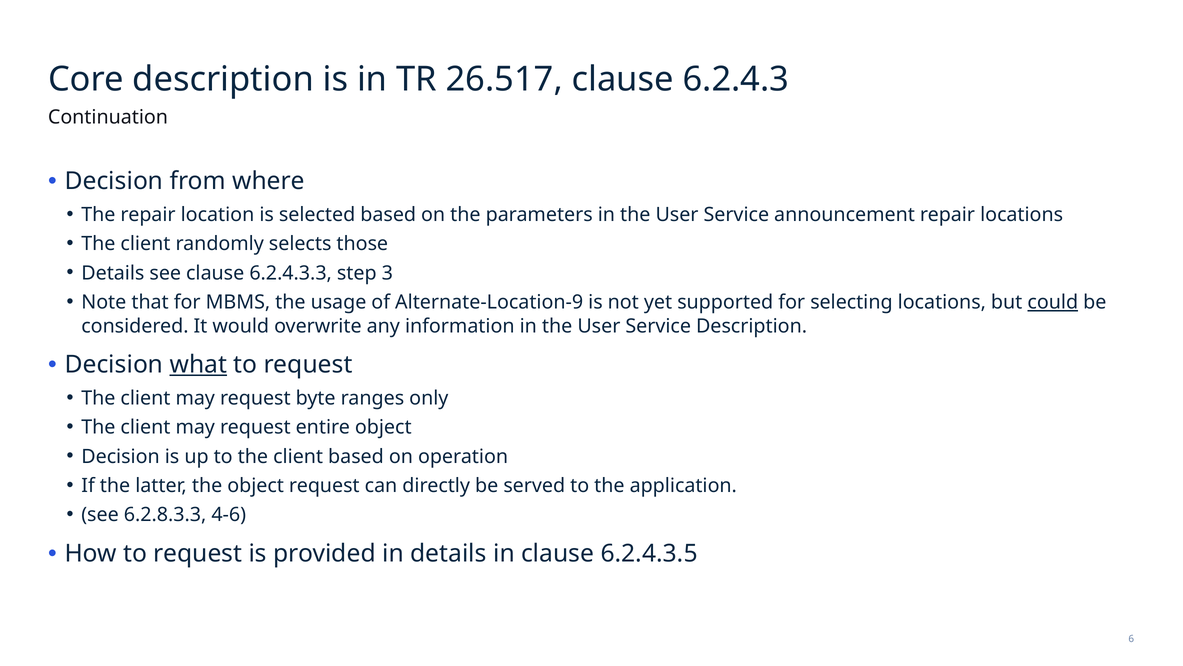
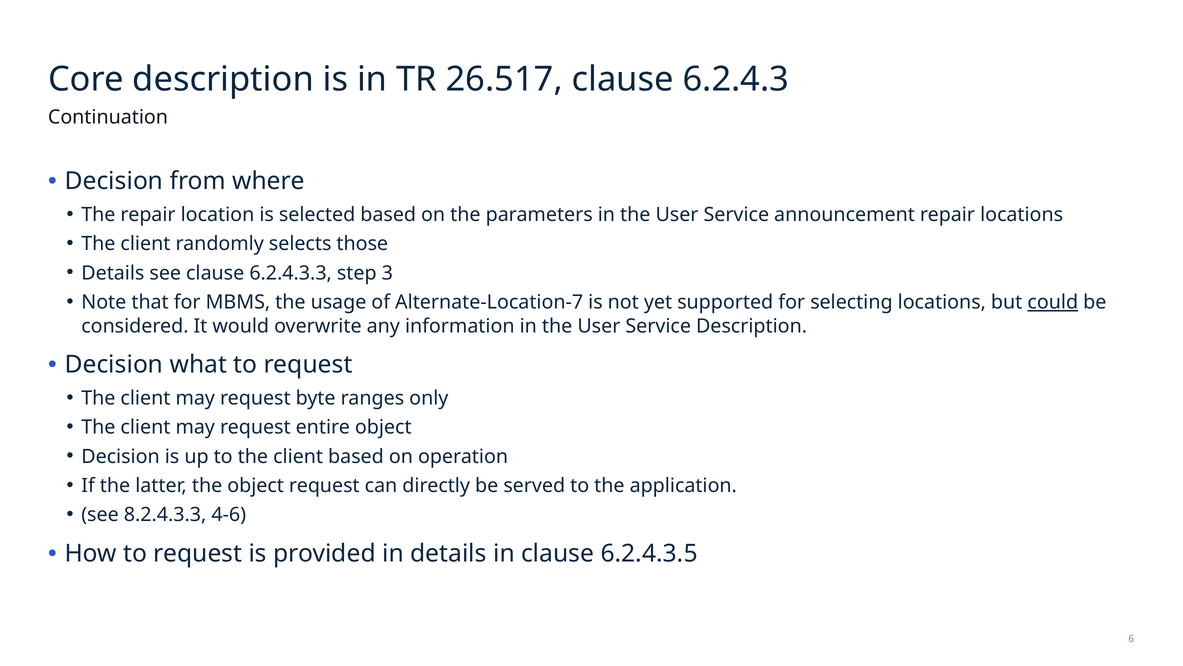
Alternate-Location-9: Alternate-Location-9 -> Alternate-Location-7
what underline: present -> none
6.2.8.3.3: 6.2.8.3.3 -> 8.2.4.3.3
